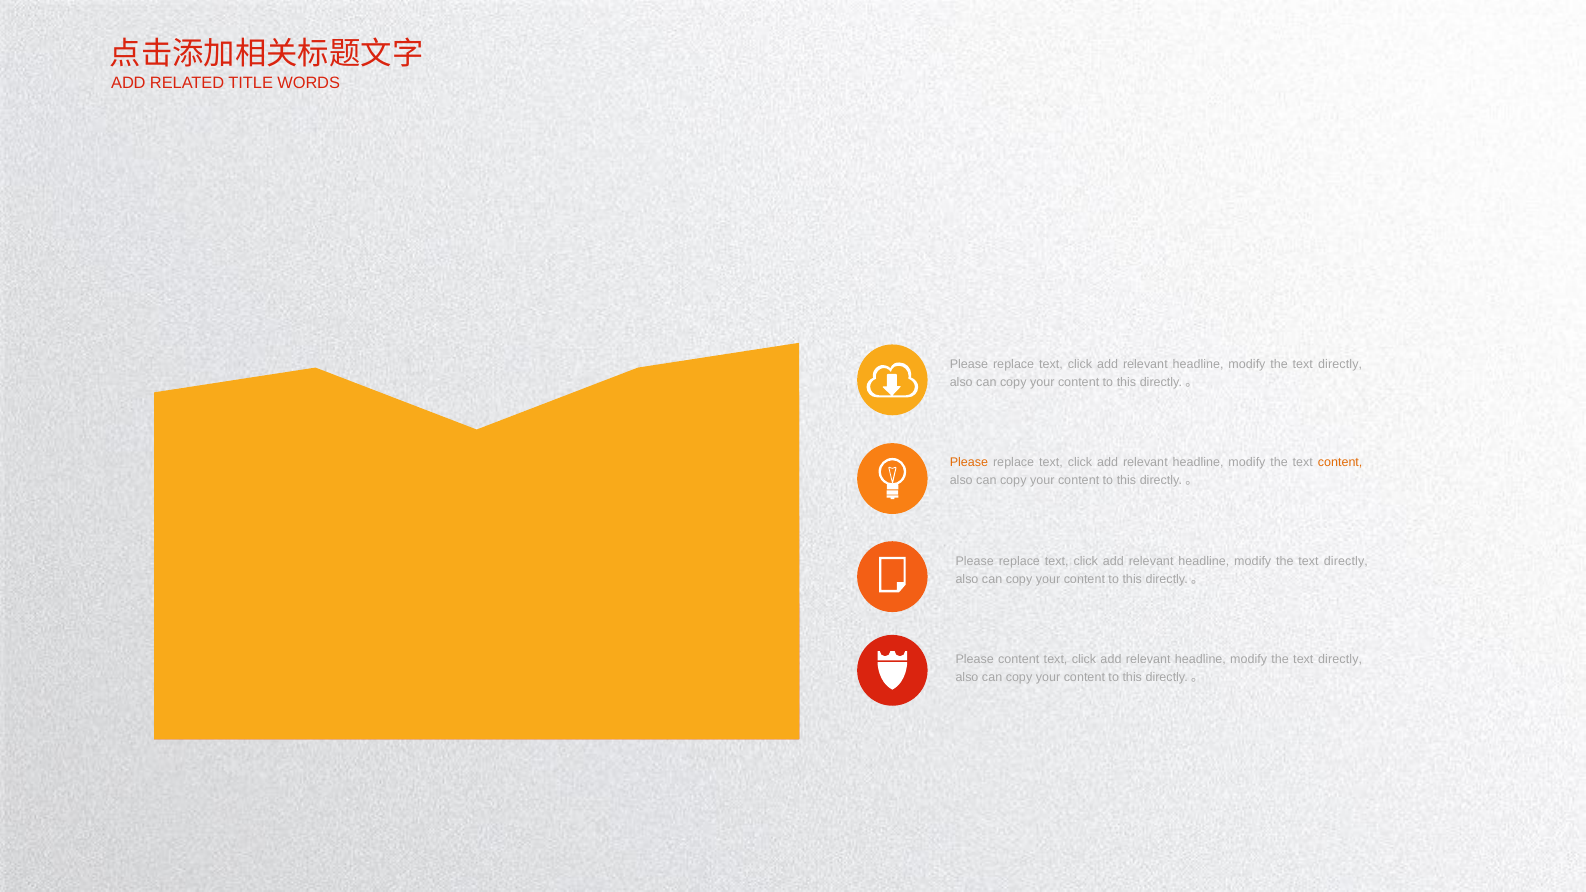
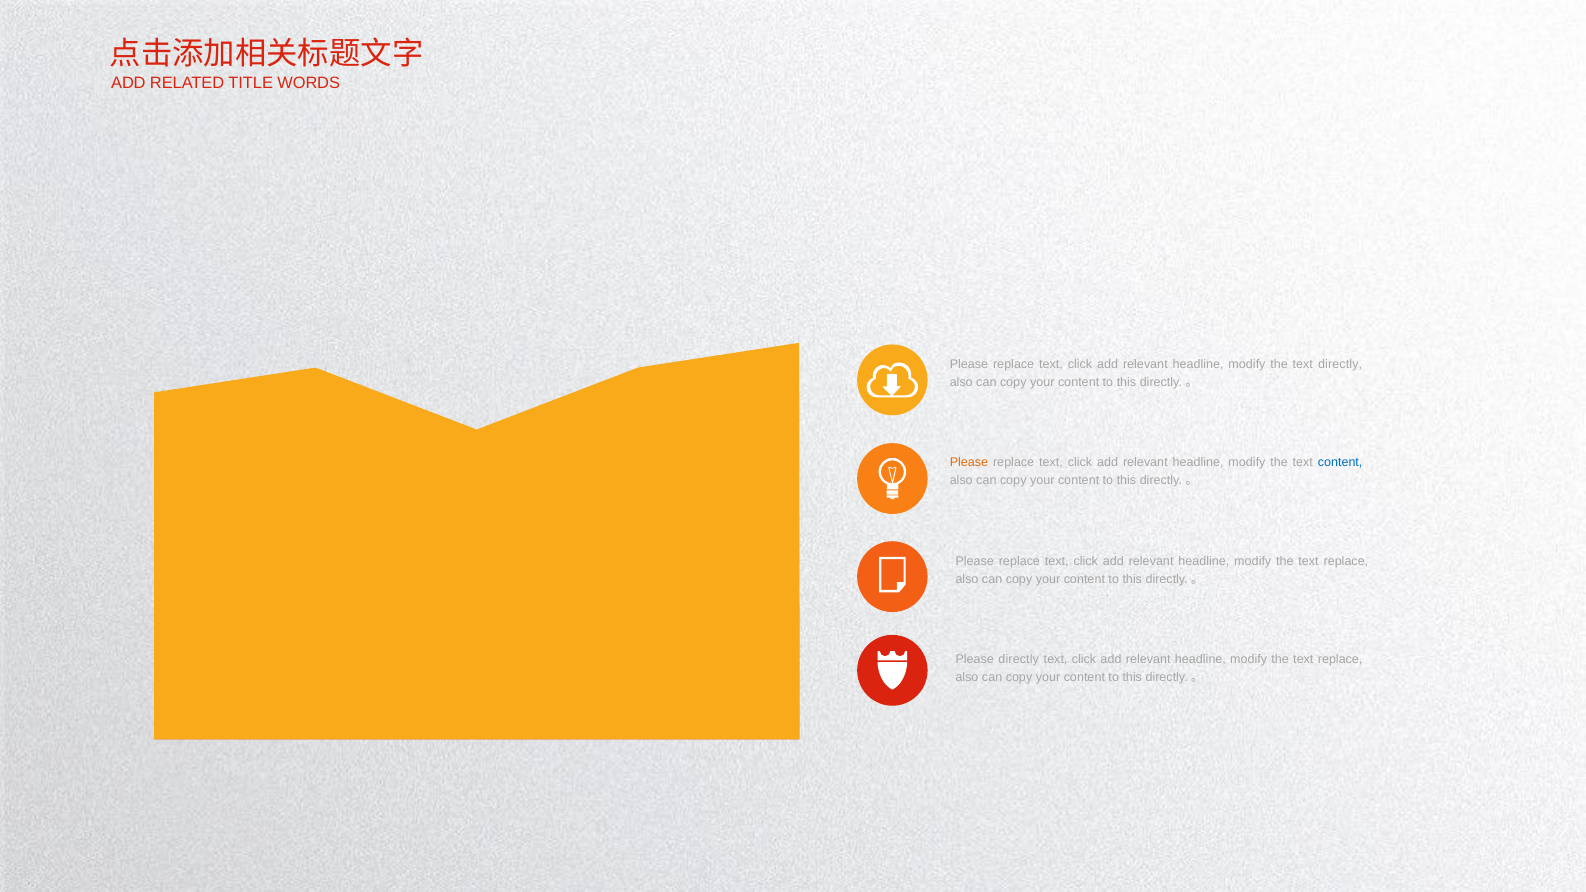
content at (1340, 463) colour: orange -> blue
directly at (1346, 561): directly -> replace
Please content: content -> directly
directly at (1340, 659): directly -> replace
